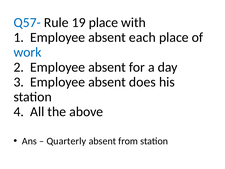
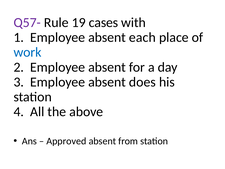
Q57- colour: blue -> purple
19 place: place -> cases
Quarterly: Quarterly -> Approved
